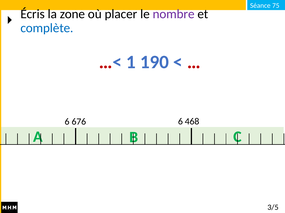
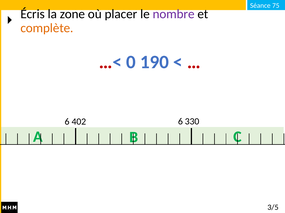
complète colour: blue -> orange
1: 1 -> 0
676: 676 -> 402
468: 468 -> 330
